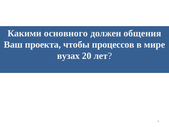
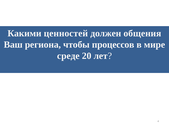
основного: основного -> ценностей
проекта: проекта -> региона
вузах: вузах -> среде
